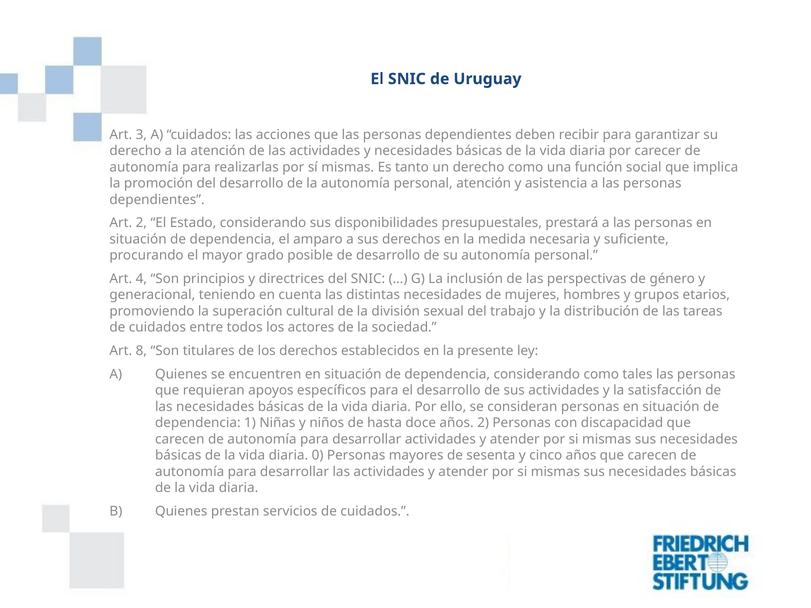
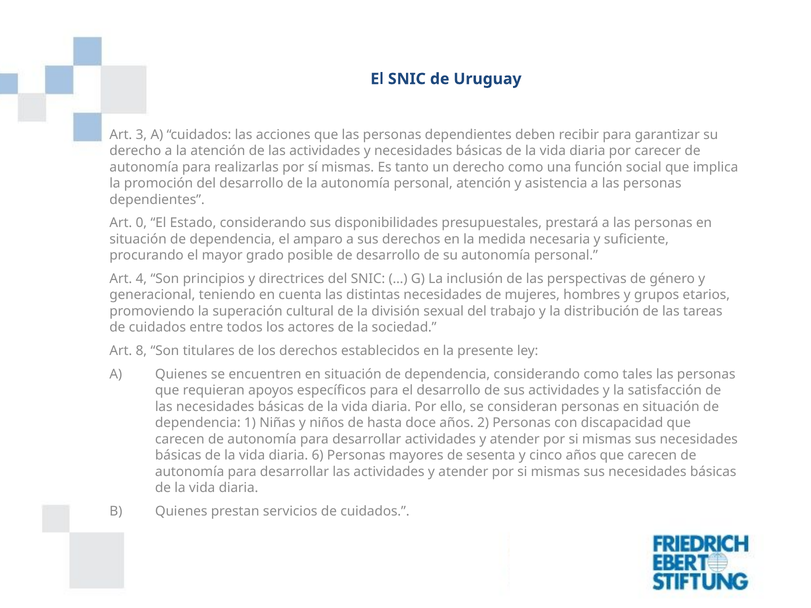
Art 2: 2 -> 0
0: 0 -> 6
